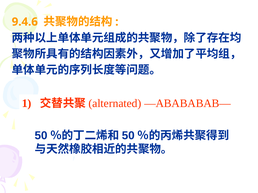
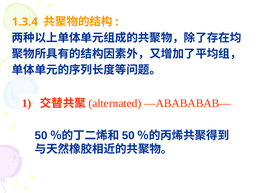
9.4.6: 9.4.6 -> 1.3.4
